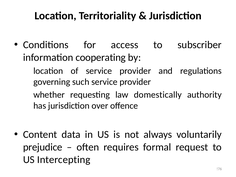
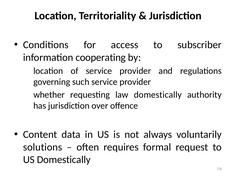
prejudice: prejudice -> solutions
US Intercepting: Intercepting -> Domestically
